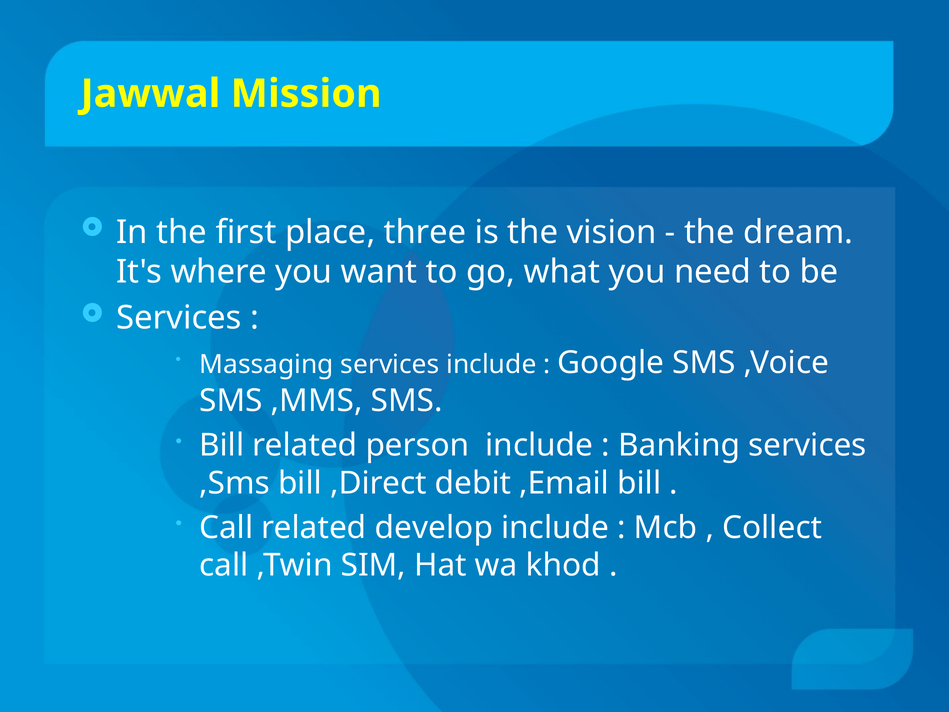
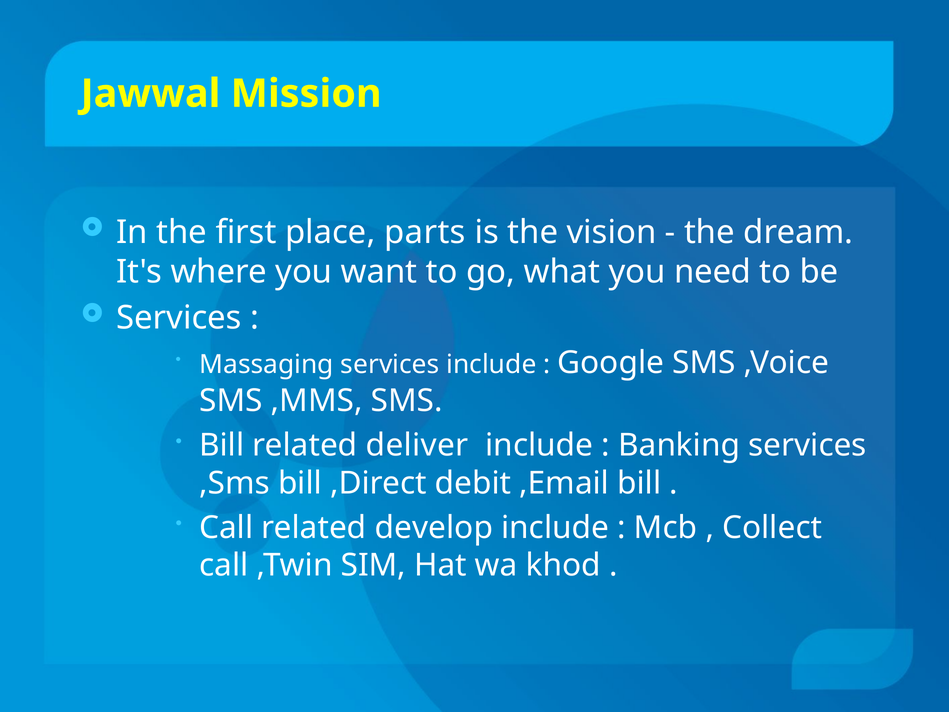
three: three -> parts
person: person -> deliver
